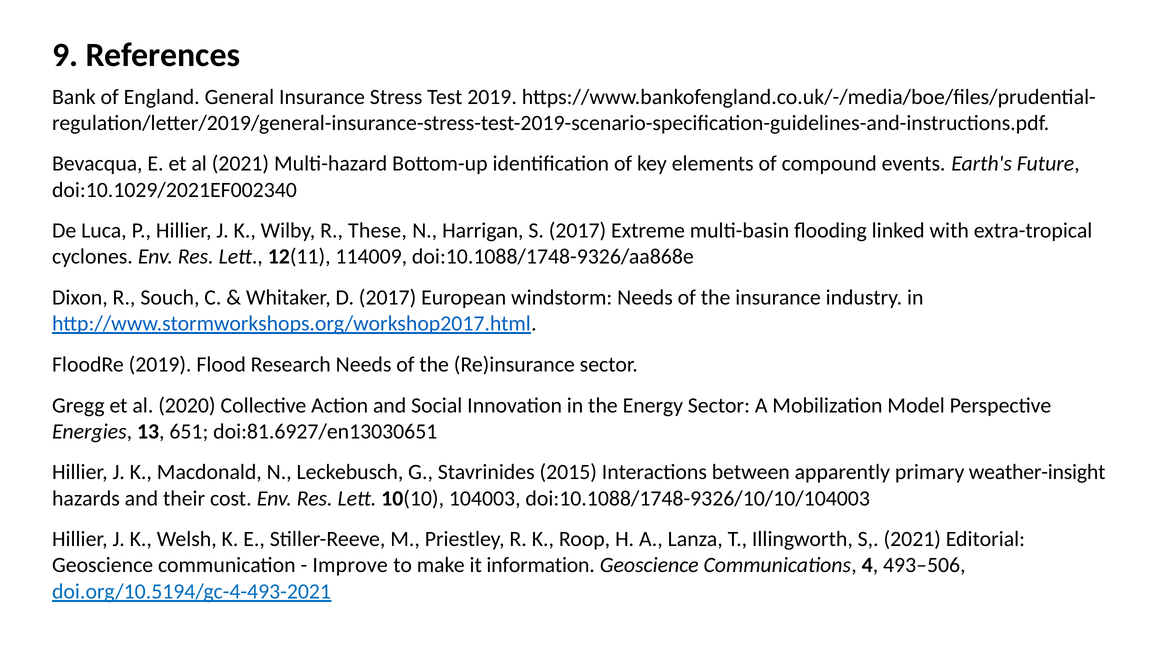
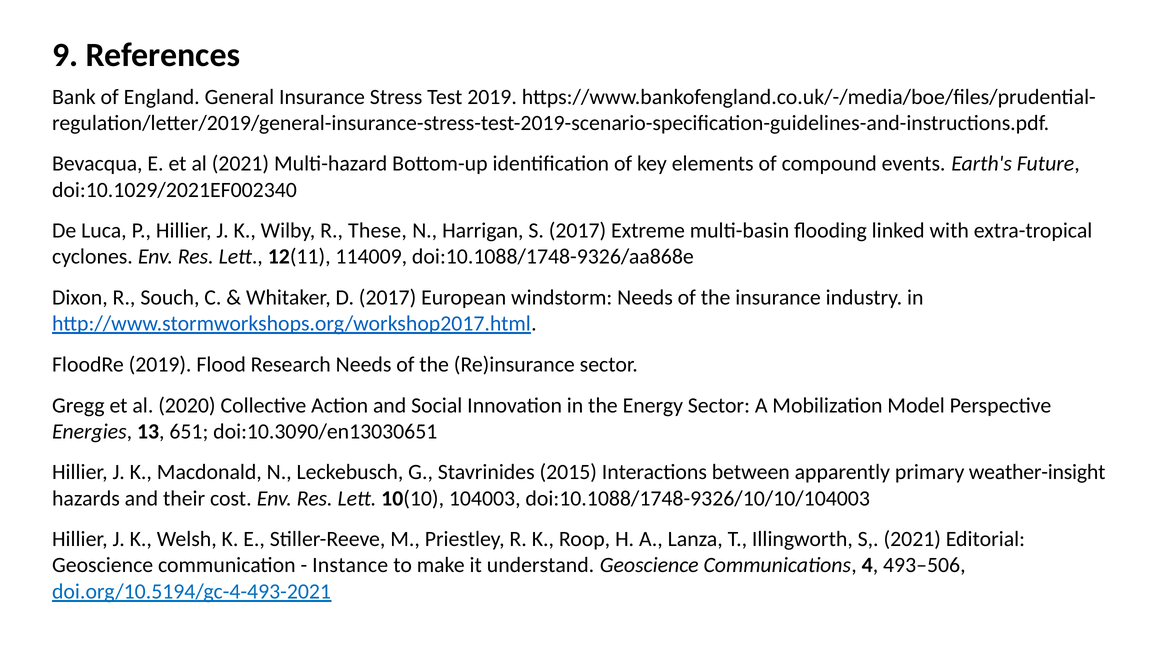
doi:81.6927/en13030651: doi:81.6927/en13030651 -> doi:10.3090/en13030651
Improve: Improve -> Instance
information: information -> understand
